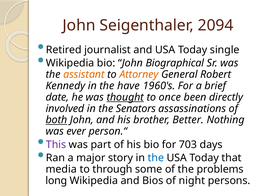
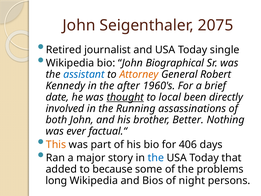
2094: 2094 -> 2075
assistant colour: orange -> blue
have: have -> after
once: once -> local
Senators: Senators -> Running
both underline: present -> none
person.“: person.“ -> factual.“
This colour: purple -> orange
703: 703 -> 406
media: media -> added
through: through -> because
